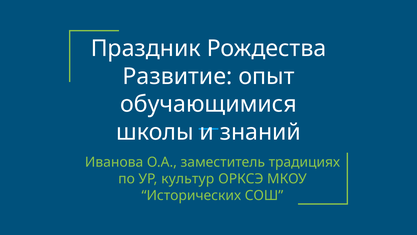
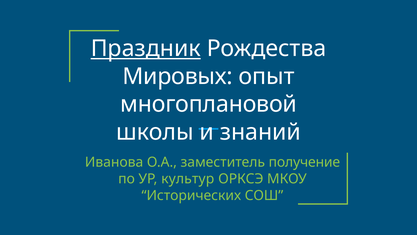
Праздник underline: none -> present
Развитие: Развитие -> Мировых
обучающимися: обучающимися -> многоплановой
традициях: традициях -> получение
